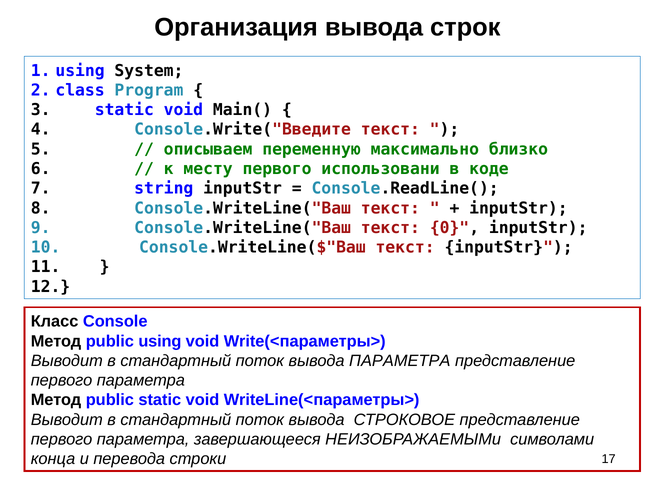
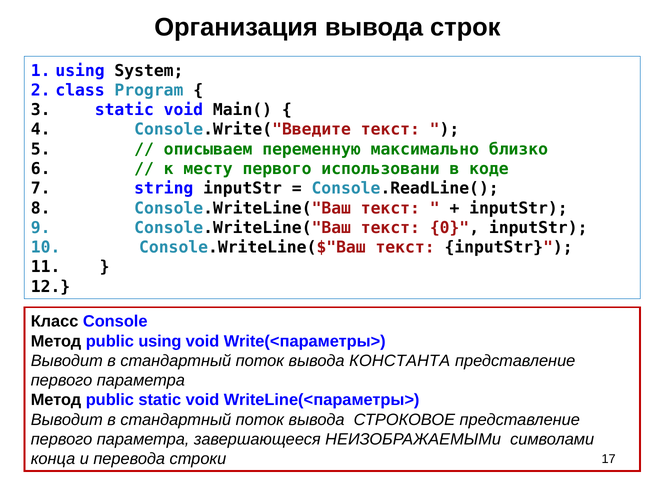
вывода ПАРАМЕТРА: ПАРАМЕТРА -> КОНСТАНТА
